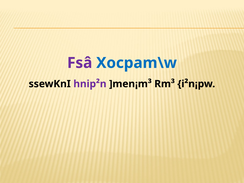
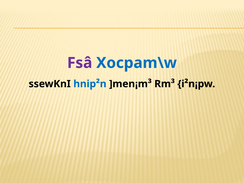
hnip²n colour: purple -> blue
